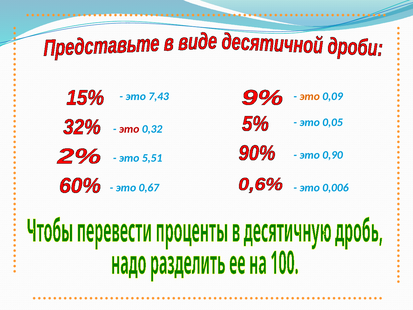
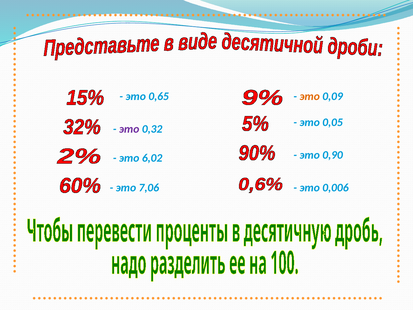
7,43: 7,43 -> 0,65
это at (129, 129) colour: red -> purple
5,51: 5,51 -> 6,02
0,67: 0,67 -> 7,06
